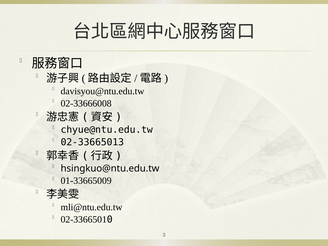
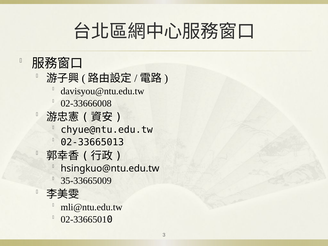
01-33665009: 01-33665009 -> 35-33665009
